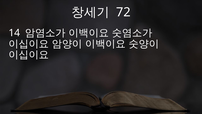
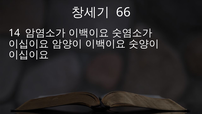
72: 72 -> 66
